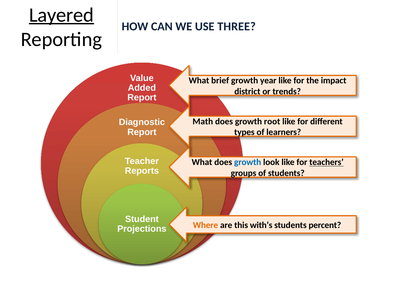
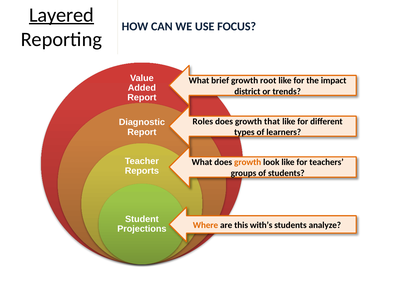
THREE: THREE -> FOCUS
year: year -> root
Math: Math -> Roles
root: root -> that
growth at (248, 162) colour: blue -> orange
teachers underline: present -> none
percent: percent -> analyze
